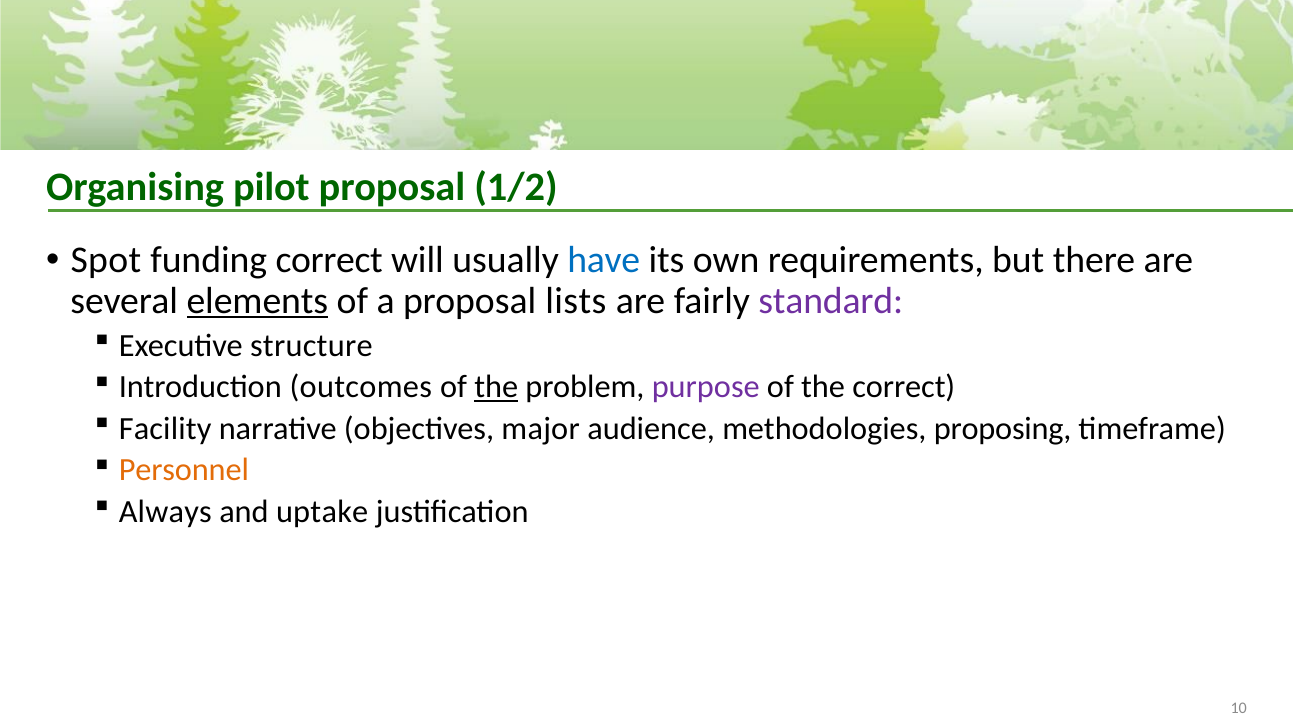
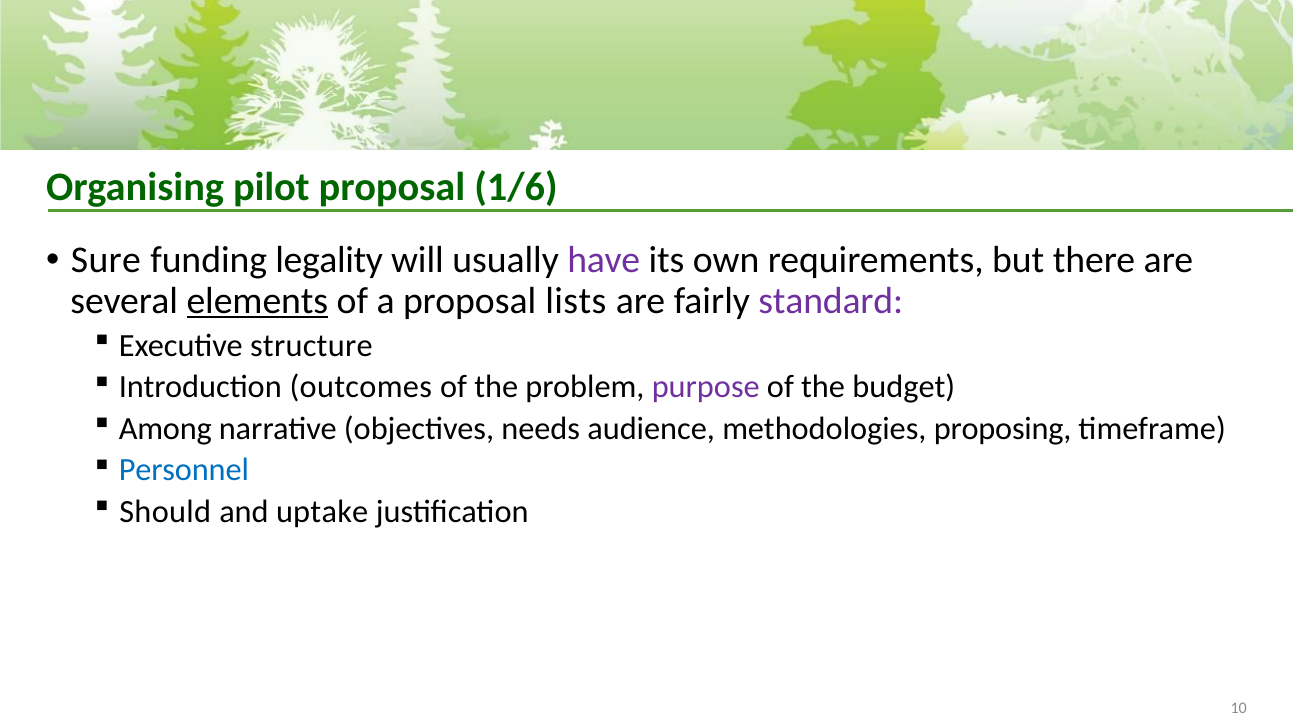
1/2: 1/2 -> 1/6
Spot: Spot -> Sure
funding correct: correct -> legality
have colour: blue -> purple
the at (496, 387) underline: present -> none
the correct: correct -> budget
Facility: Facility -> Among
major: major -> needs
Personnel colour: orange -> blue
Always: Always -> Should
